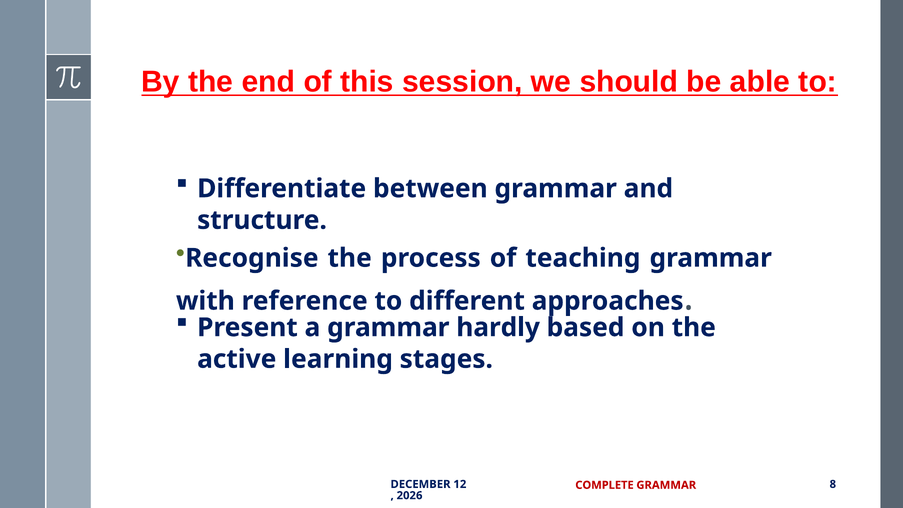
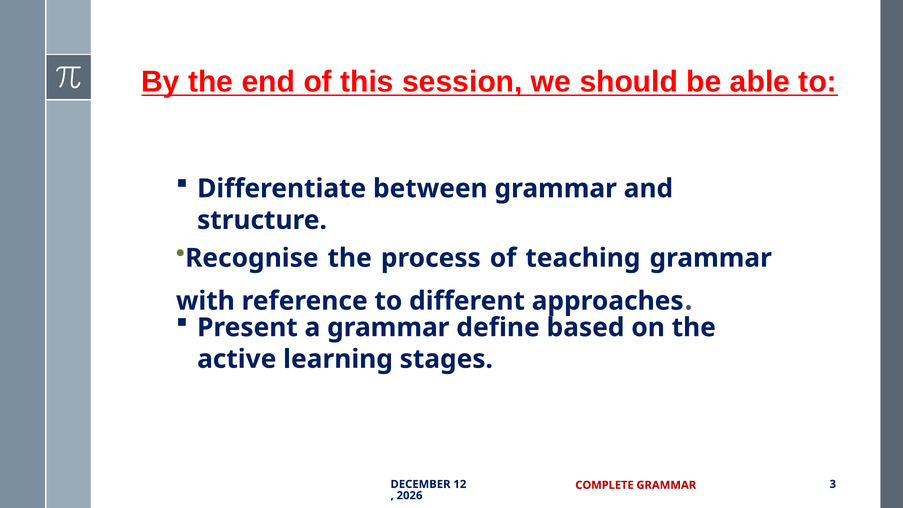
hardly: hardly -> define
8: 8 -> 3
